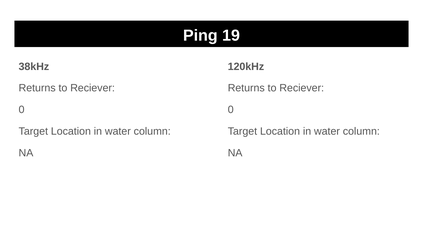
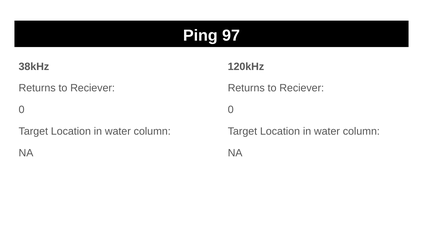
19: 19 -> 97
